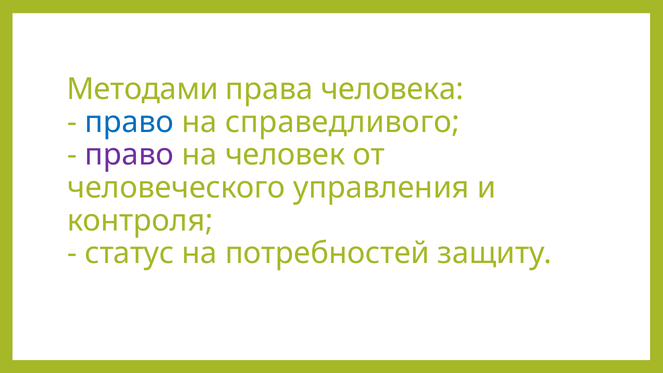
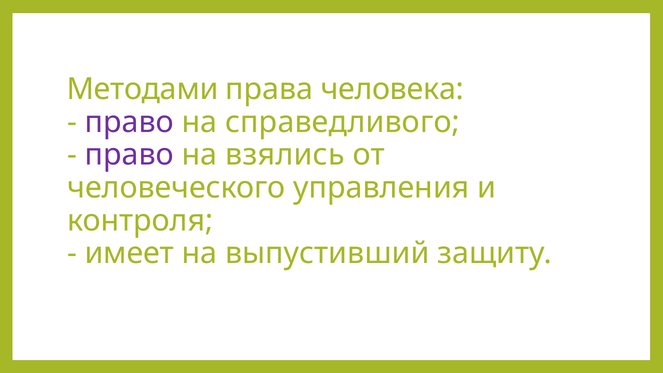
право at (129, 122) colour: blue -> purple
человек: человек -> взялись
статус: статус -> имеет
потребностей: потребностей -> выпустивший
